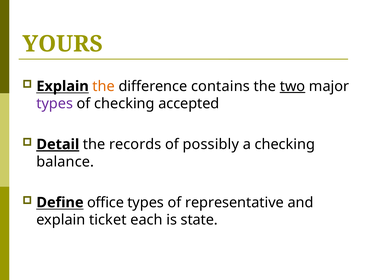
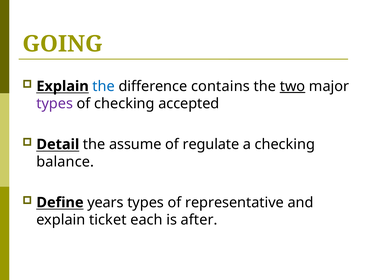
YOURS: YOURS -> GOING
the at (104, 86) colour: orange -> blue
Detail underline: present -> none
records: records -> assume
possibly: possibly -> regulate
office: office -> years
state: state -> after
